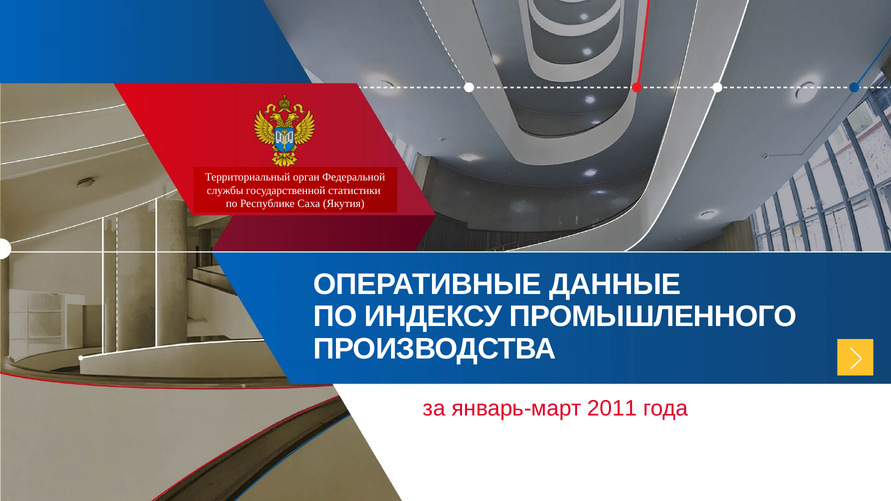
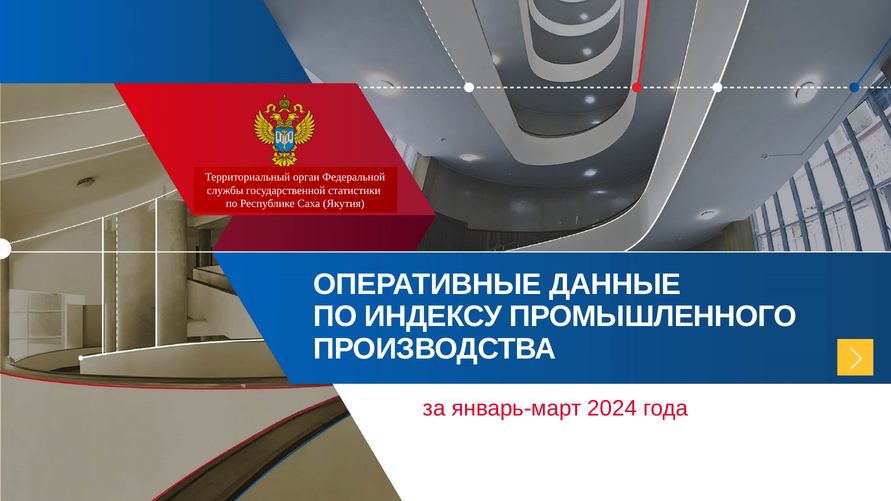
2011: 2011 -> 2024
